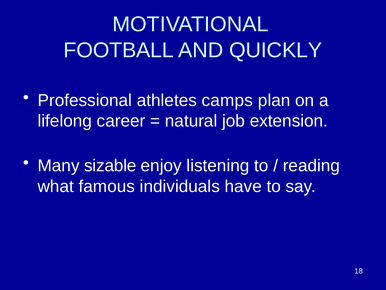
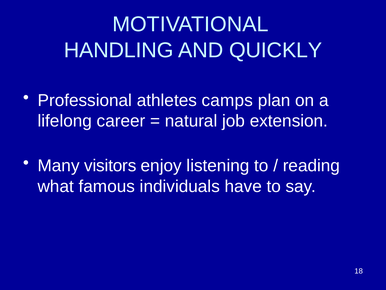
FOOTBALL: FOOTBALL -> HANDLING
sizable: sizable -> visitors
